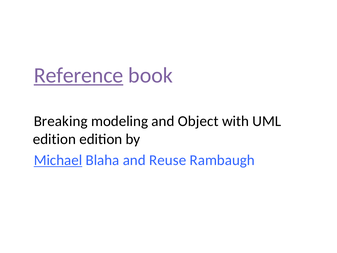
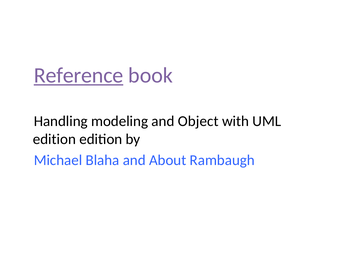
Breaking: Breaking -> Handling
Michael underline: present -> none
Reuse: Reuse -> About
